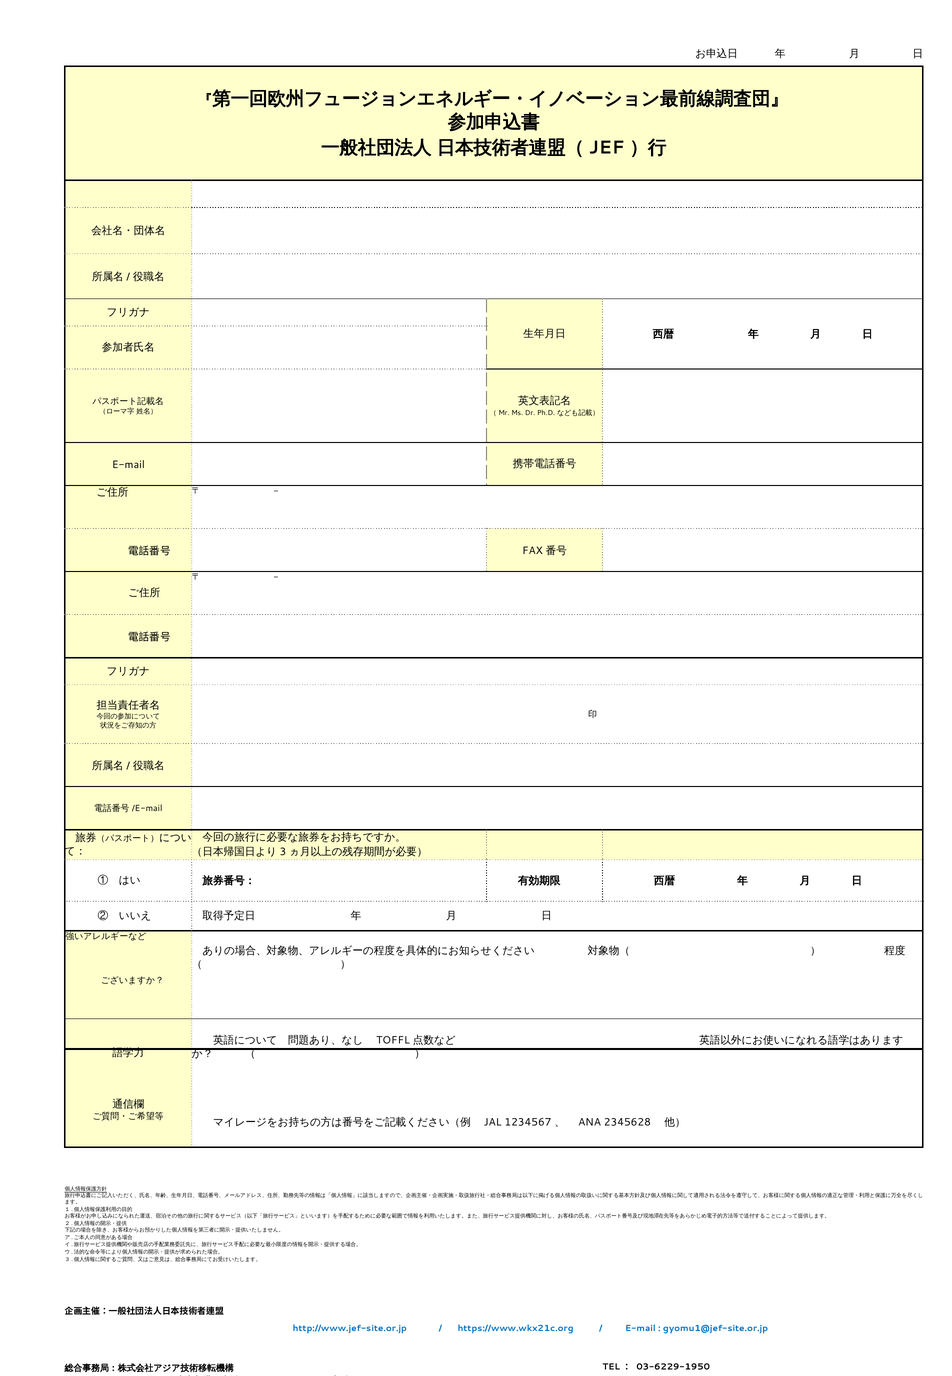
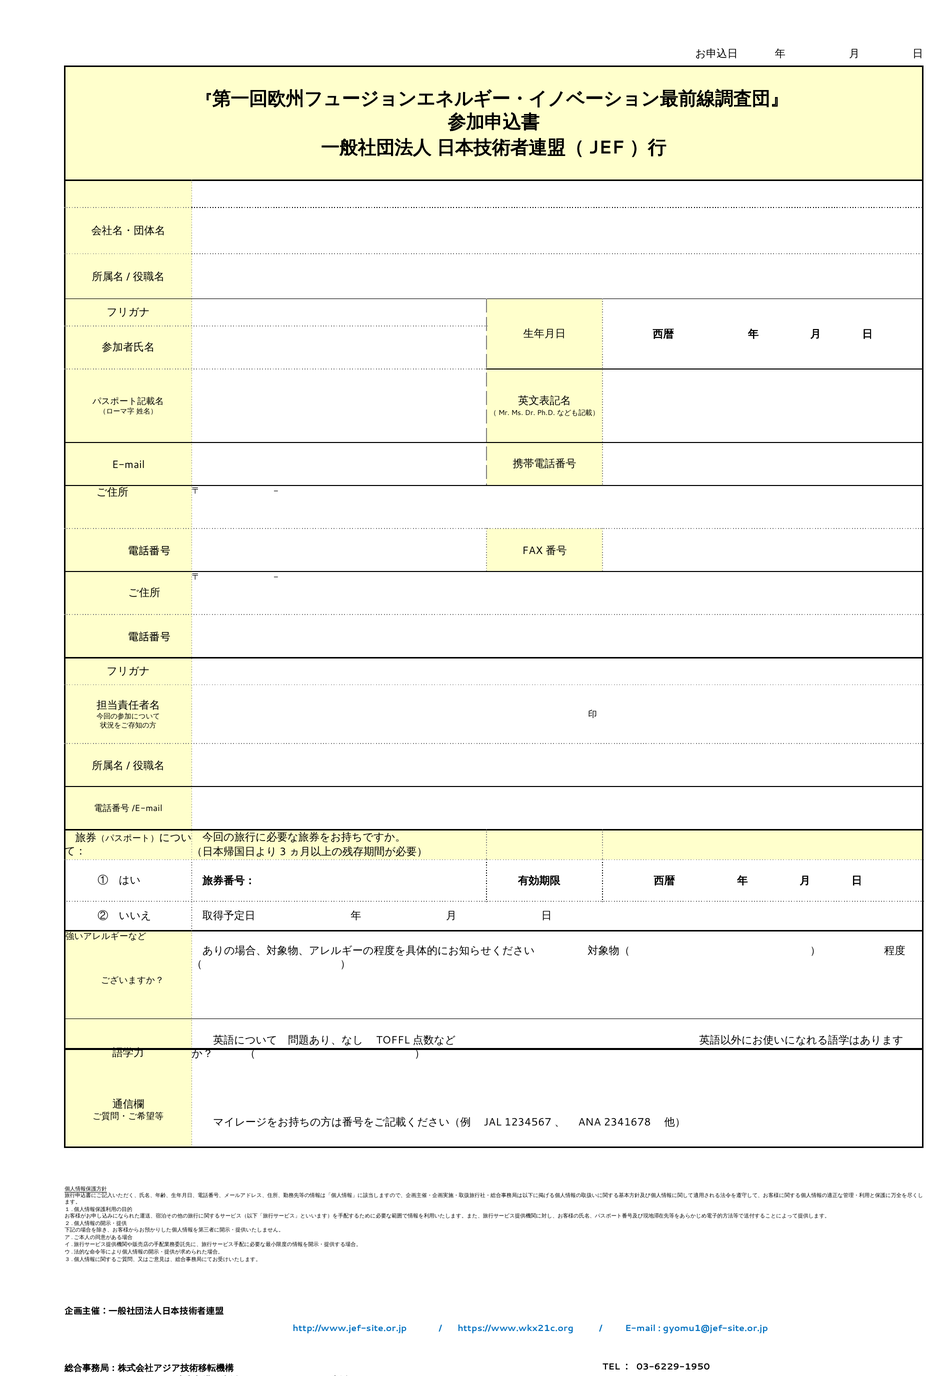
2345628: 2345628 -> 2341678
